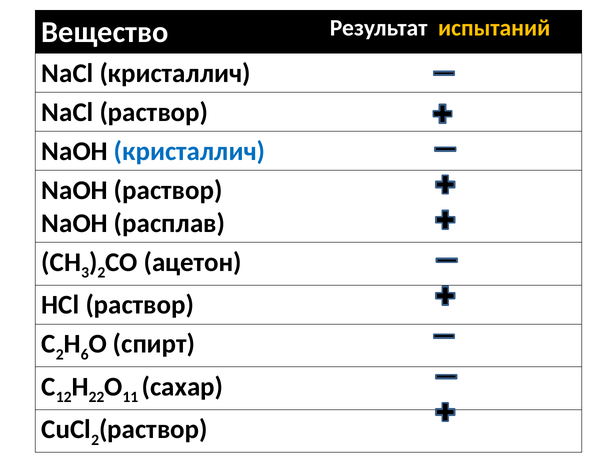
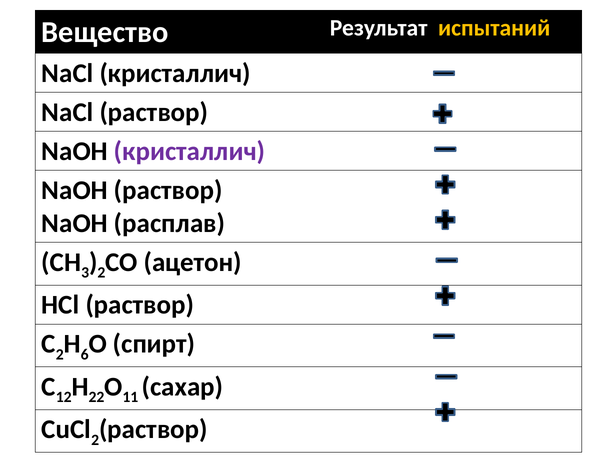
кристаллич at (190, 151) colour: blue -> purple
